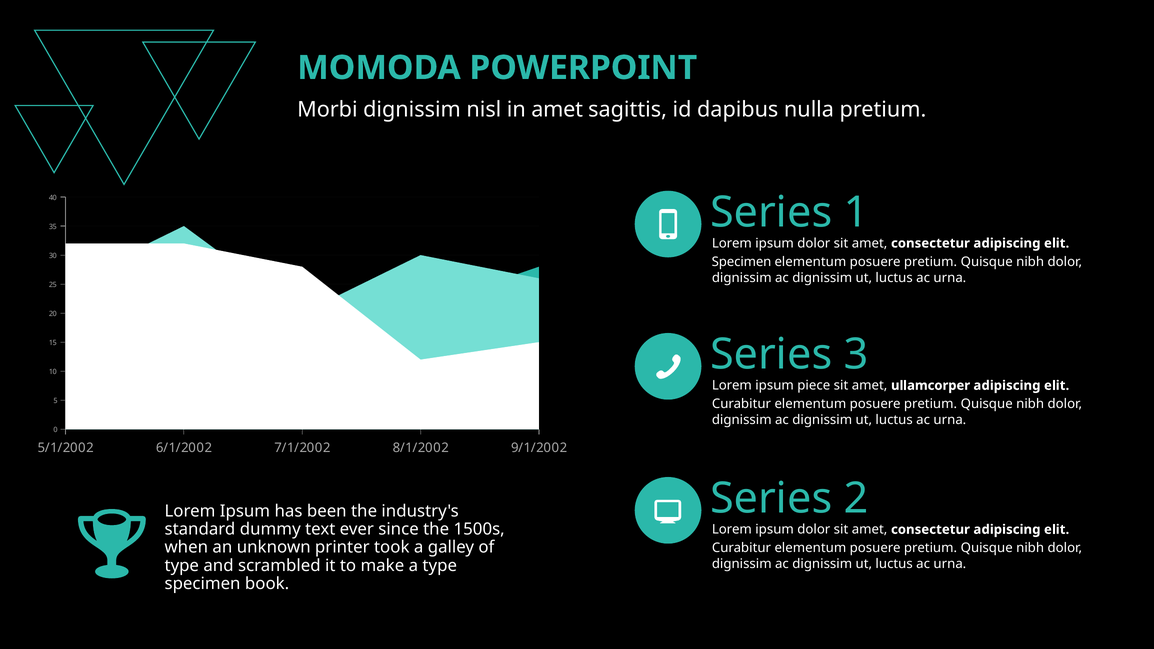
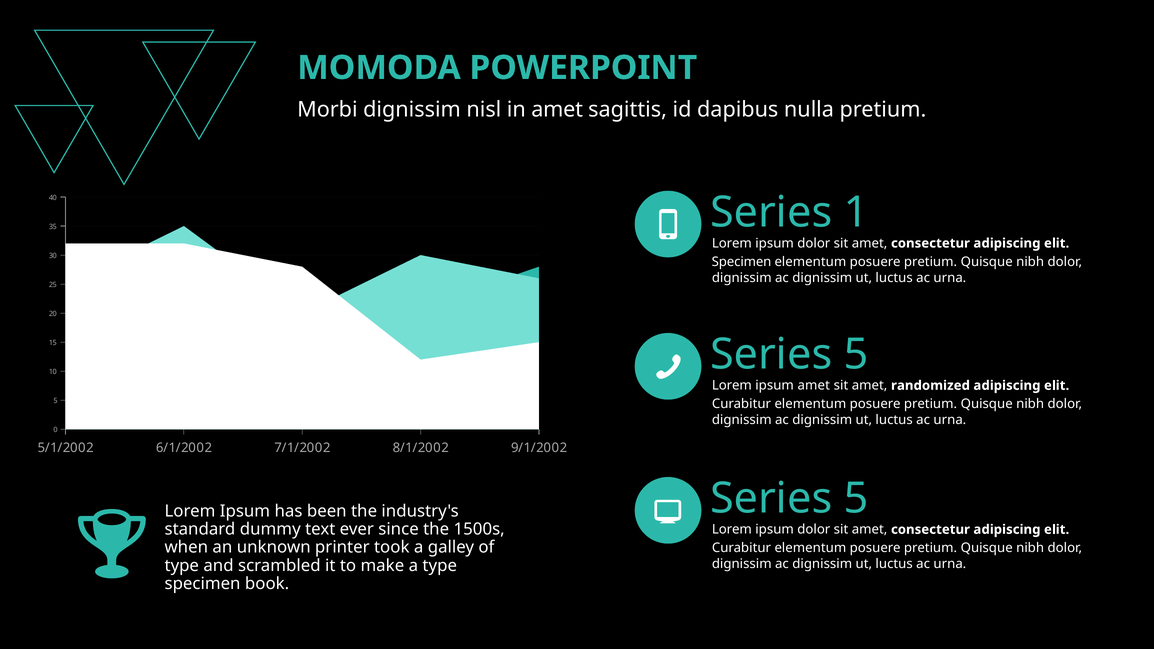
3 at (856, 354): 3 -> 5
ipsum piece: piece -> amet
ullamcorper: ullamcorper -> randomized
2 at (856, 498): 2 -> 5
